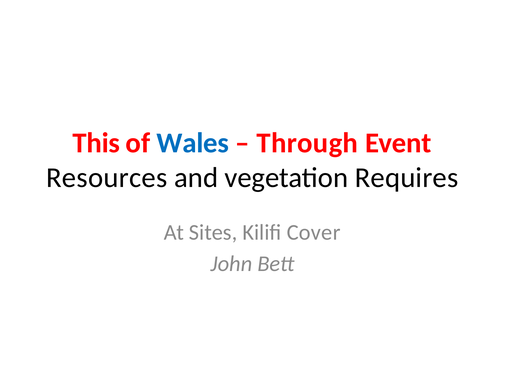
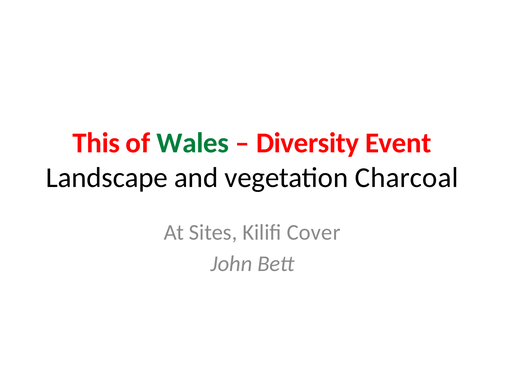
Wales colour: blue -> green
Through: Through -> Diversity
Resources: Resources -> Landscape
Requires: Requires -> Charcoal
